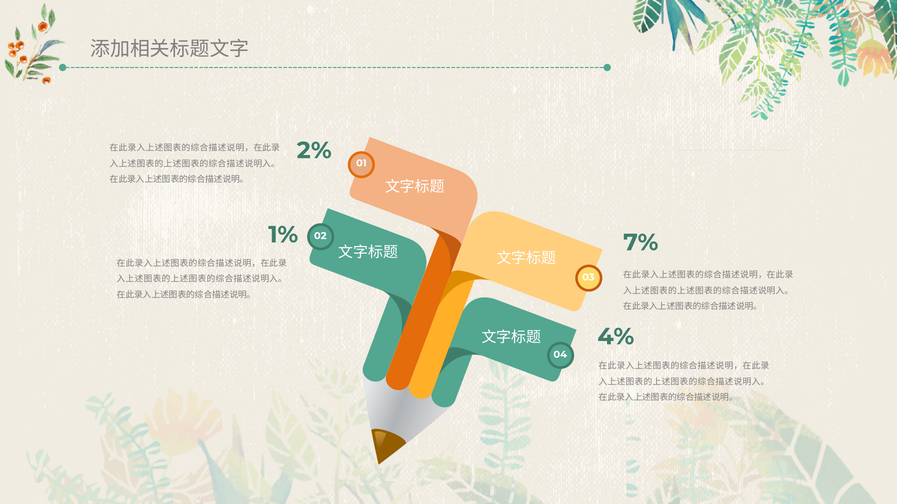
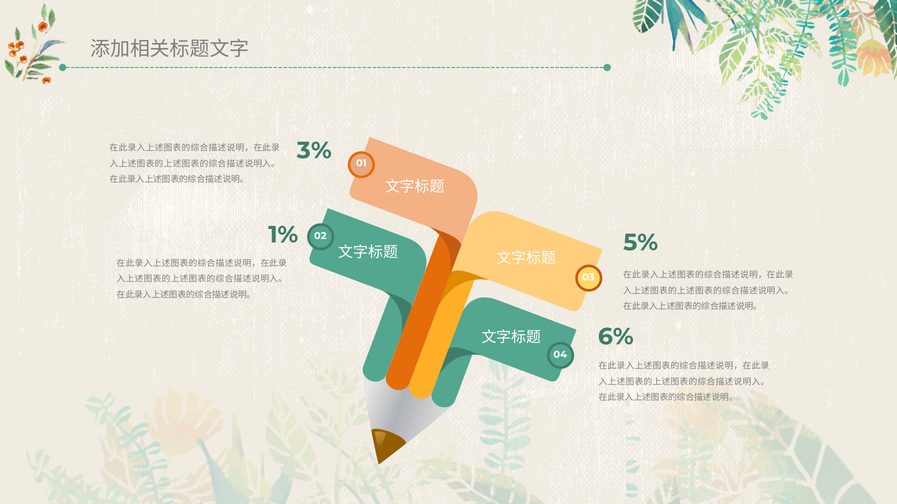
2%: 2% -> 3%
7%: 7% -> 5%
4%: 4% -> 6%
